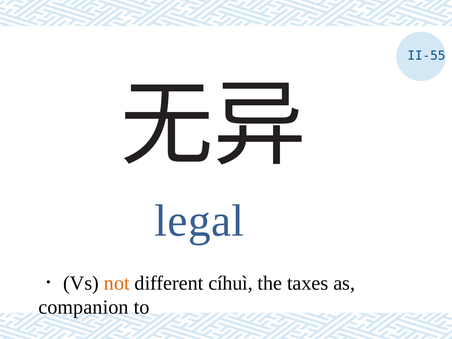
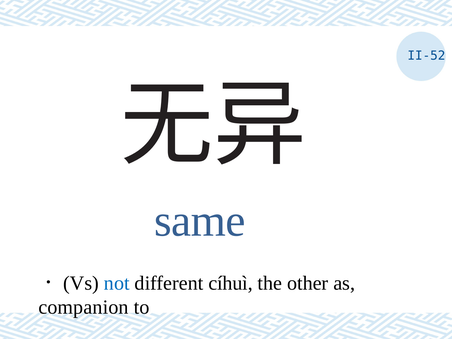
II-55: II-55 -> II-52
legal: legal -> same
not colour: orange -> blue
taxes: taxes -> other
